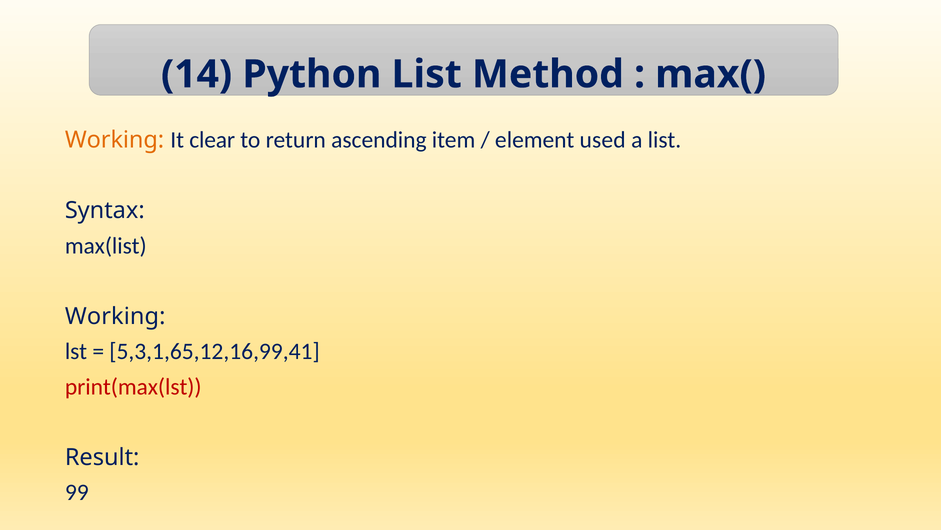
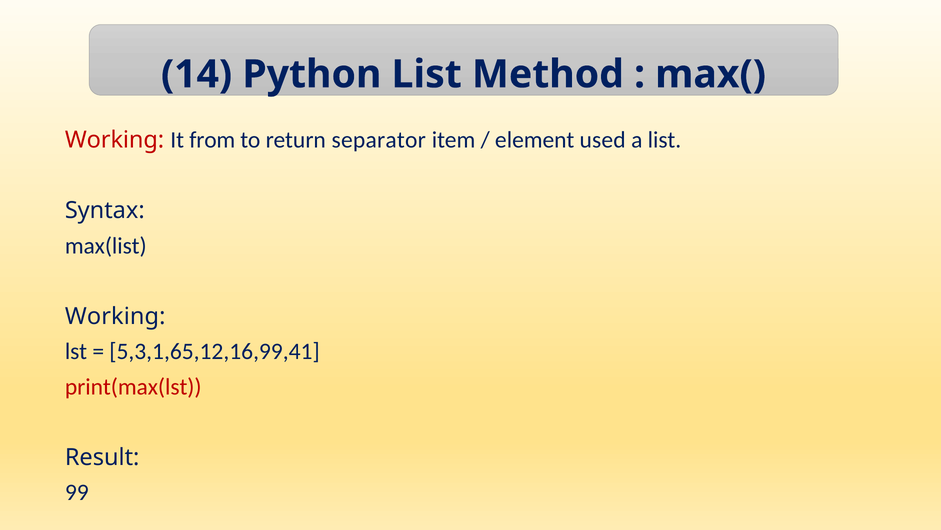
Working at (115, 140) colour: orange -> red
clear: clear -> from
ascending: ascending -> separator
